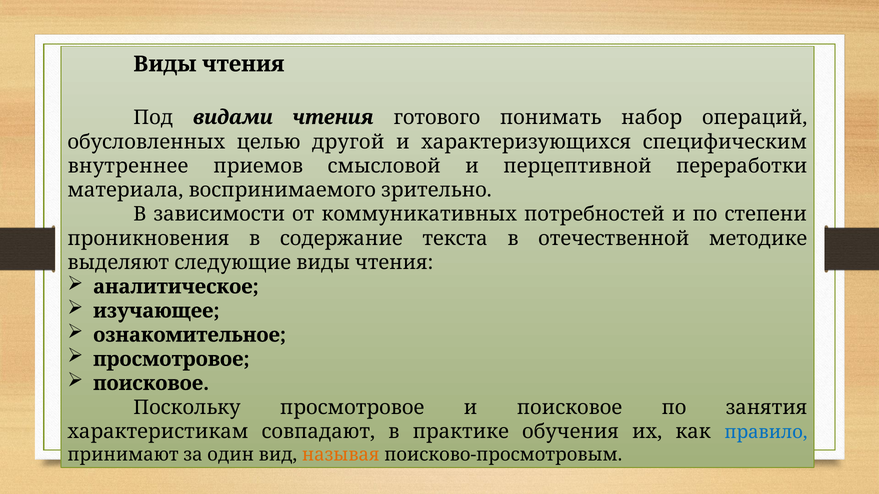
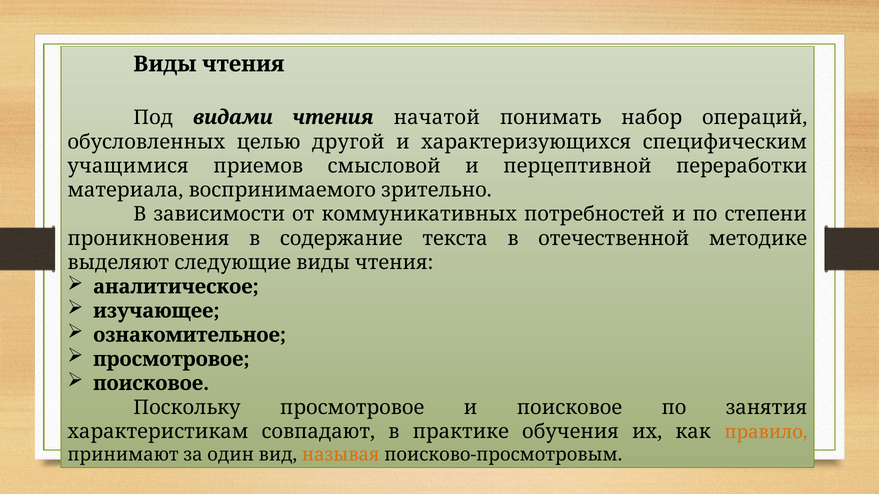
готового: готового -> начатой
внутреннее: внутреннее -> учащимися
правило colour: blue -> orange
